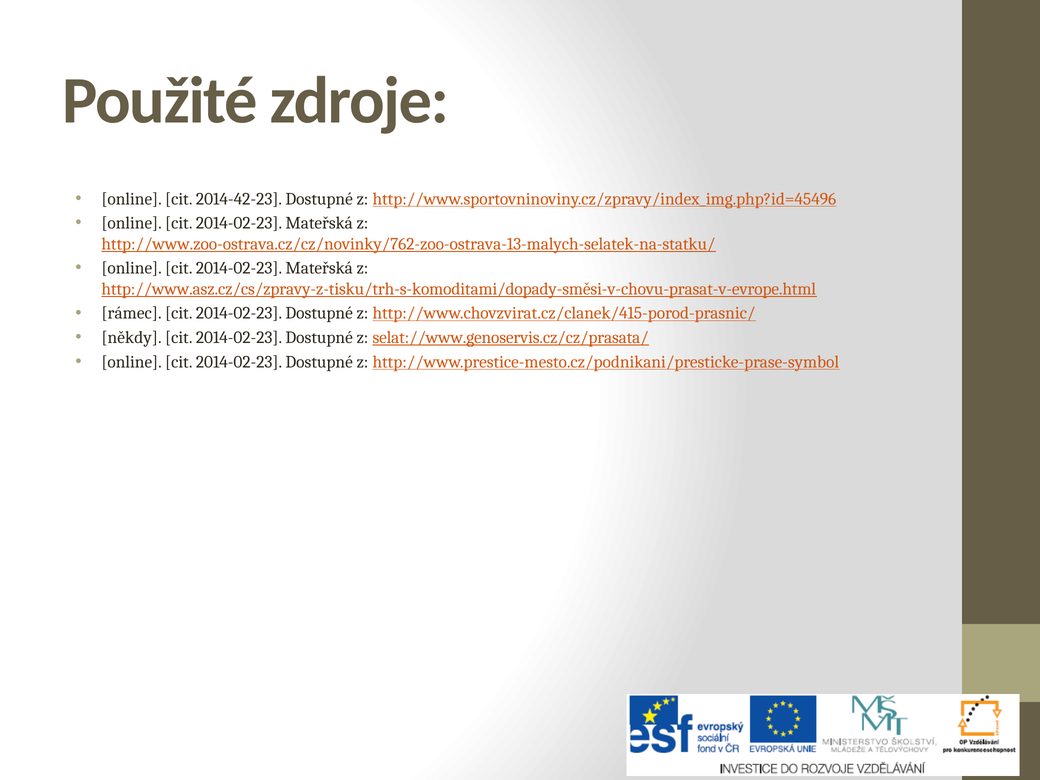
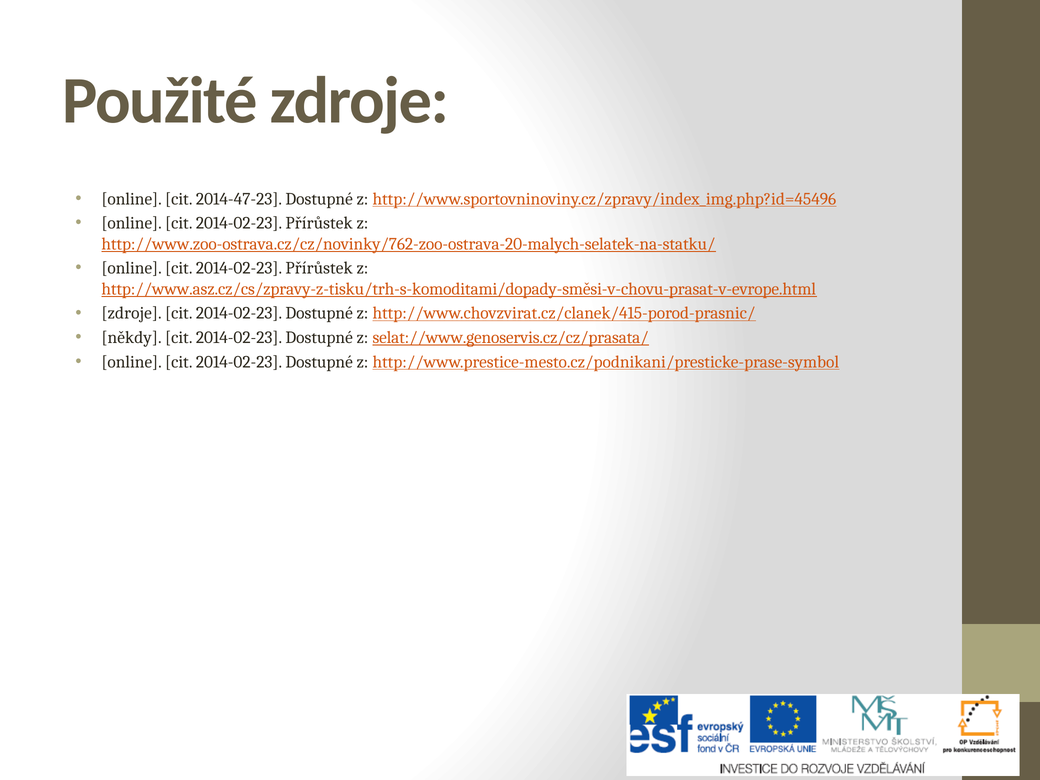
2014-42-23: 2014-42-23 -> 2014-47-23
Mateřská at (319, 223): Mateřská -> Přírůstek
http://www.zoo-ostrava.cz/cz/novinky/762-zoo-ostrava-13-malych-selatek-na-statku/: http://www.zoo-ostrava.cz/cz/novinky/762-zoo-ostrava-13-malych-selatek-na-statku/ -> http://www.zoo-ostrava.cz/cz/novinky/762-zoo-ostrava-20-malych-selatek-na-statku/
Mateřská at (319, 268): Mateřská -> Přírůstek
rámec at (132, 313): rámec -> zdroje
